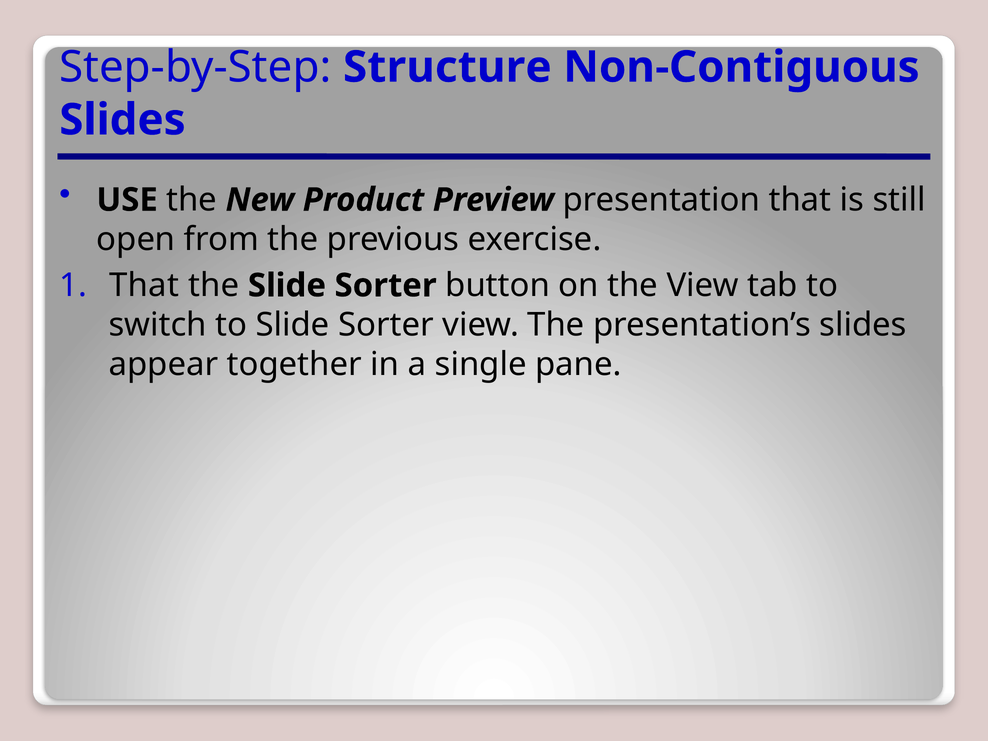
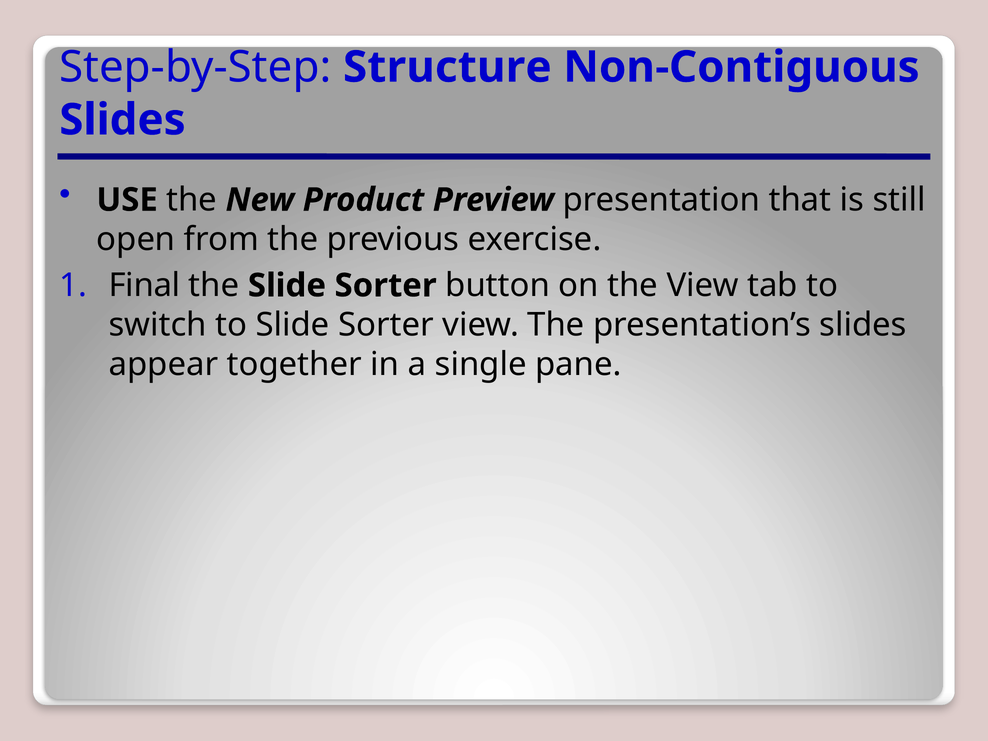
That at (144, 286): That -> Final
